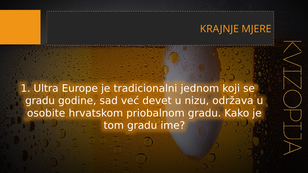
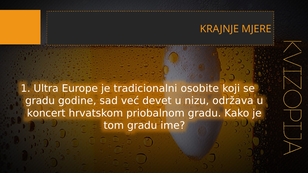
jednom: jednom -> osobite
osobite: osobite -> koncert
